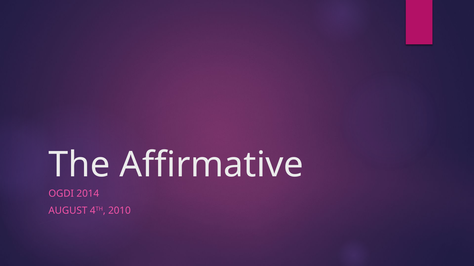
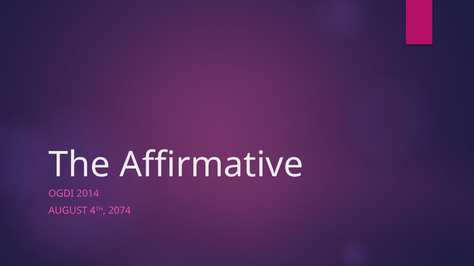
2010: 2010 -> 2074
